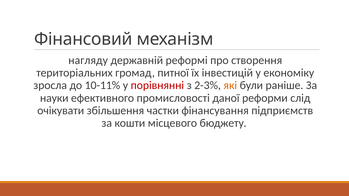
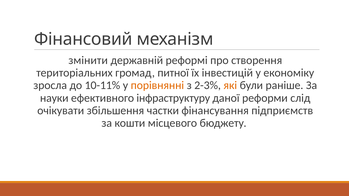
нагляду: нагляду -> змінити
порівнянні colour: red -> orange
промисловості: промисловості -> інфраструктуру
